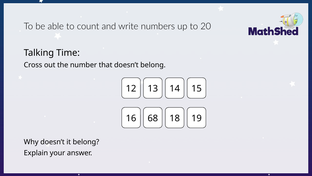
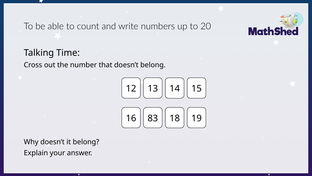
68: 68 -> 83
